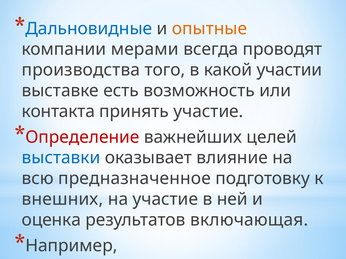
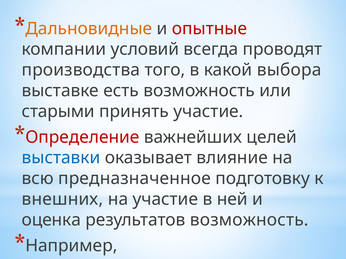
Дальновидные colour: blue -> orange
опытные colour: orange -> red
мерами: мерами -> условий
участии: участии -> выбора
контакта: контакта -> старыми
результатов включающая: включающая -> возможность
